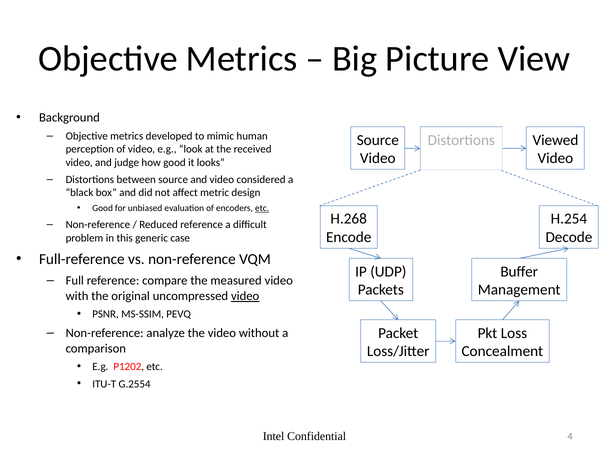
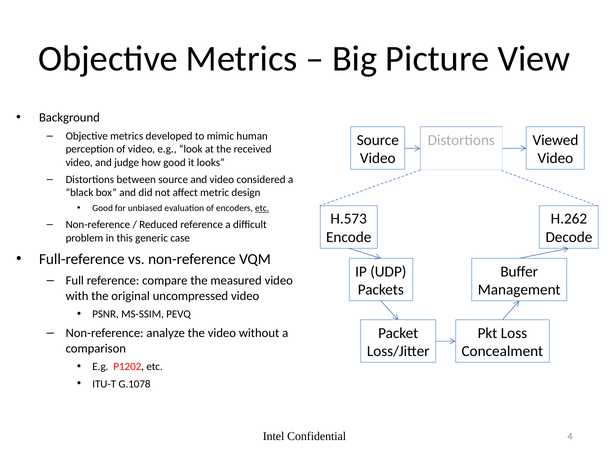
H.268: H.268 -> H.573
H.254: H.254 -> H.262
video at (245, 296) underline: present -> none
G.2554: G.2554 -> G.1078
